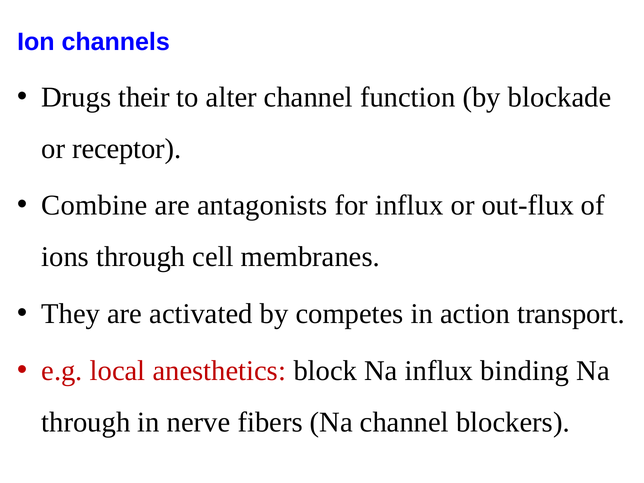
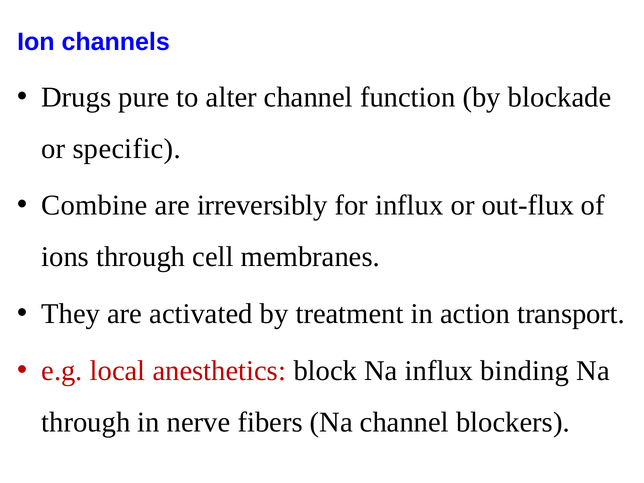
their: their -> pure
receptor: receptor -> specific
antagonists: antagonists -> irreversibly
competes: competes -> treatment
